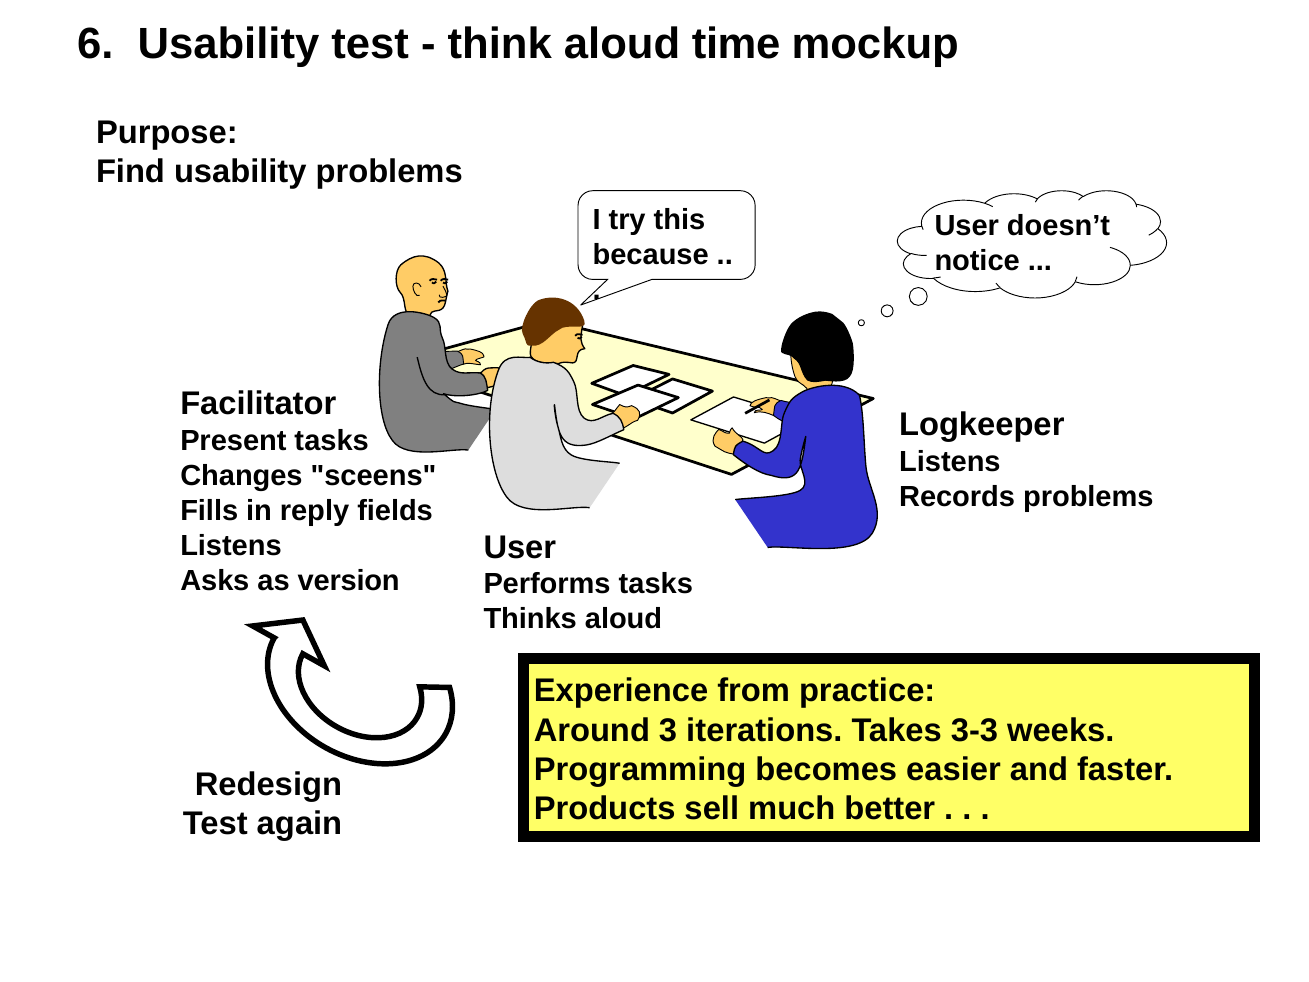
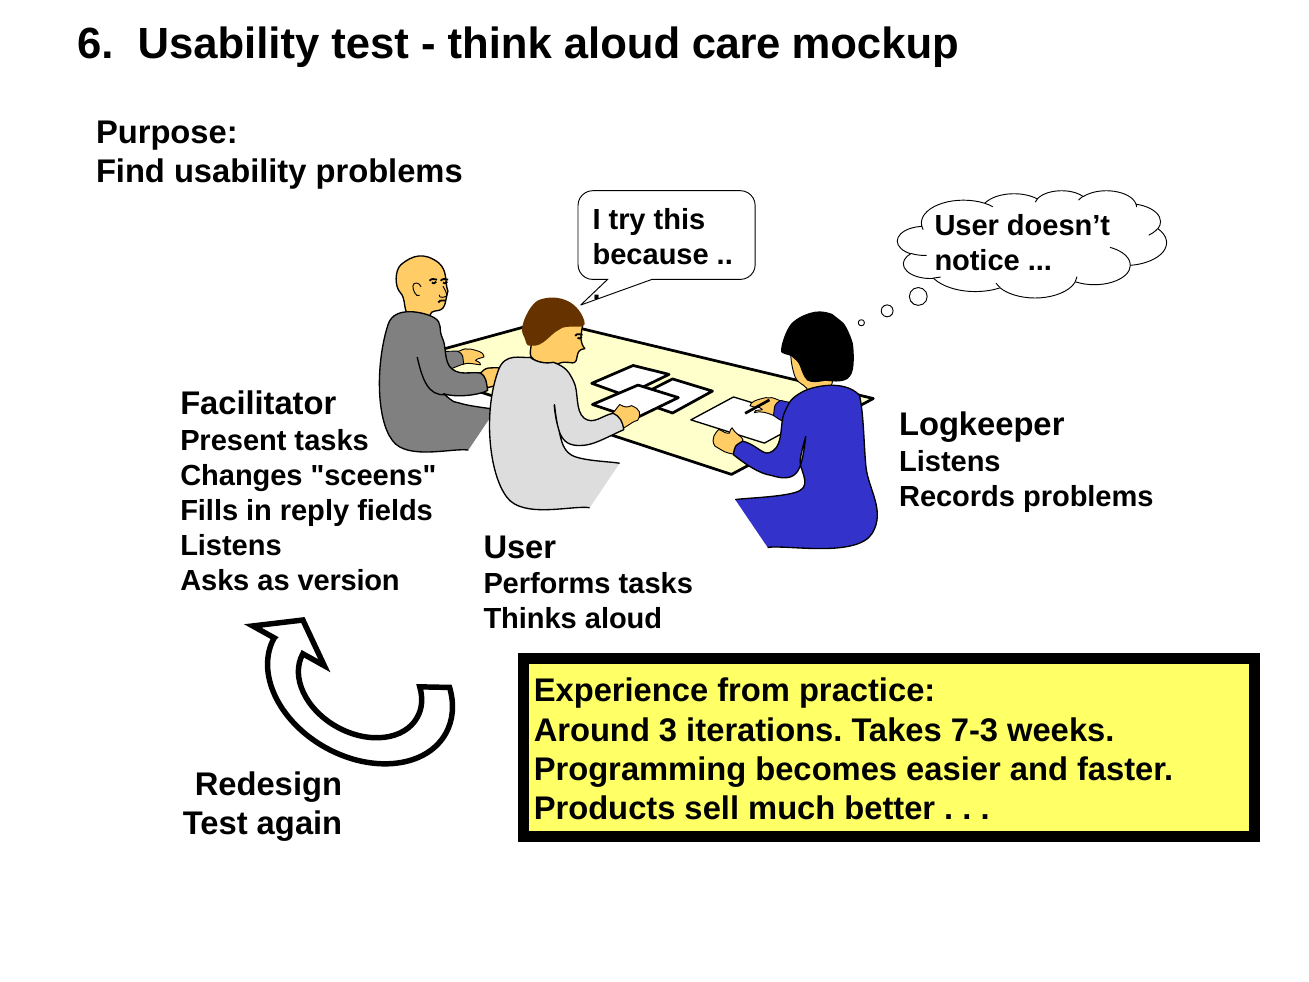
time: time -> care
3-3: 3-3 -> 7-3
